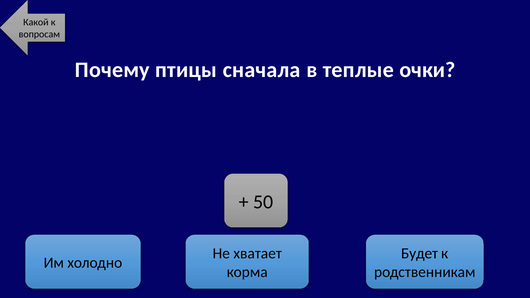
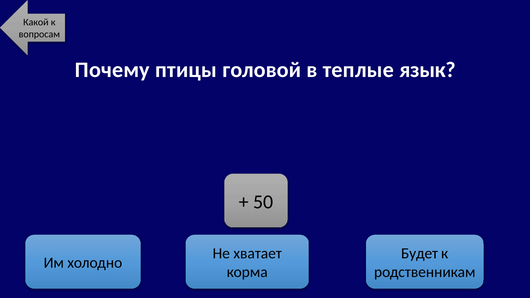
сначала: сначала -> головой
очки: очки -> язык
